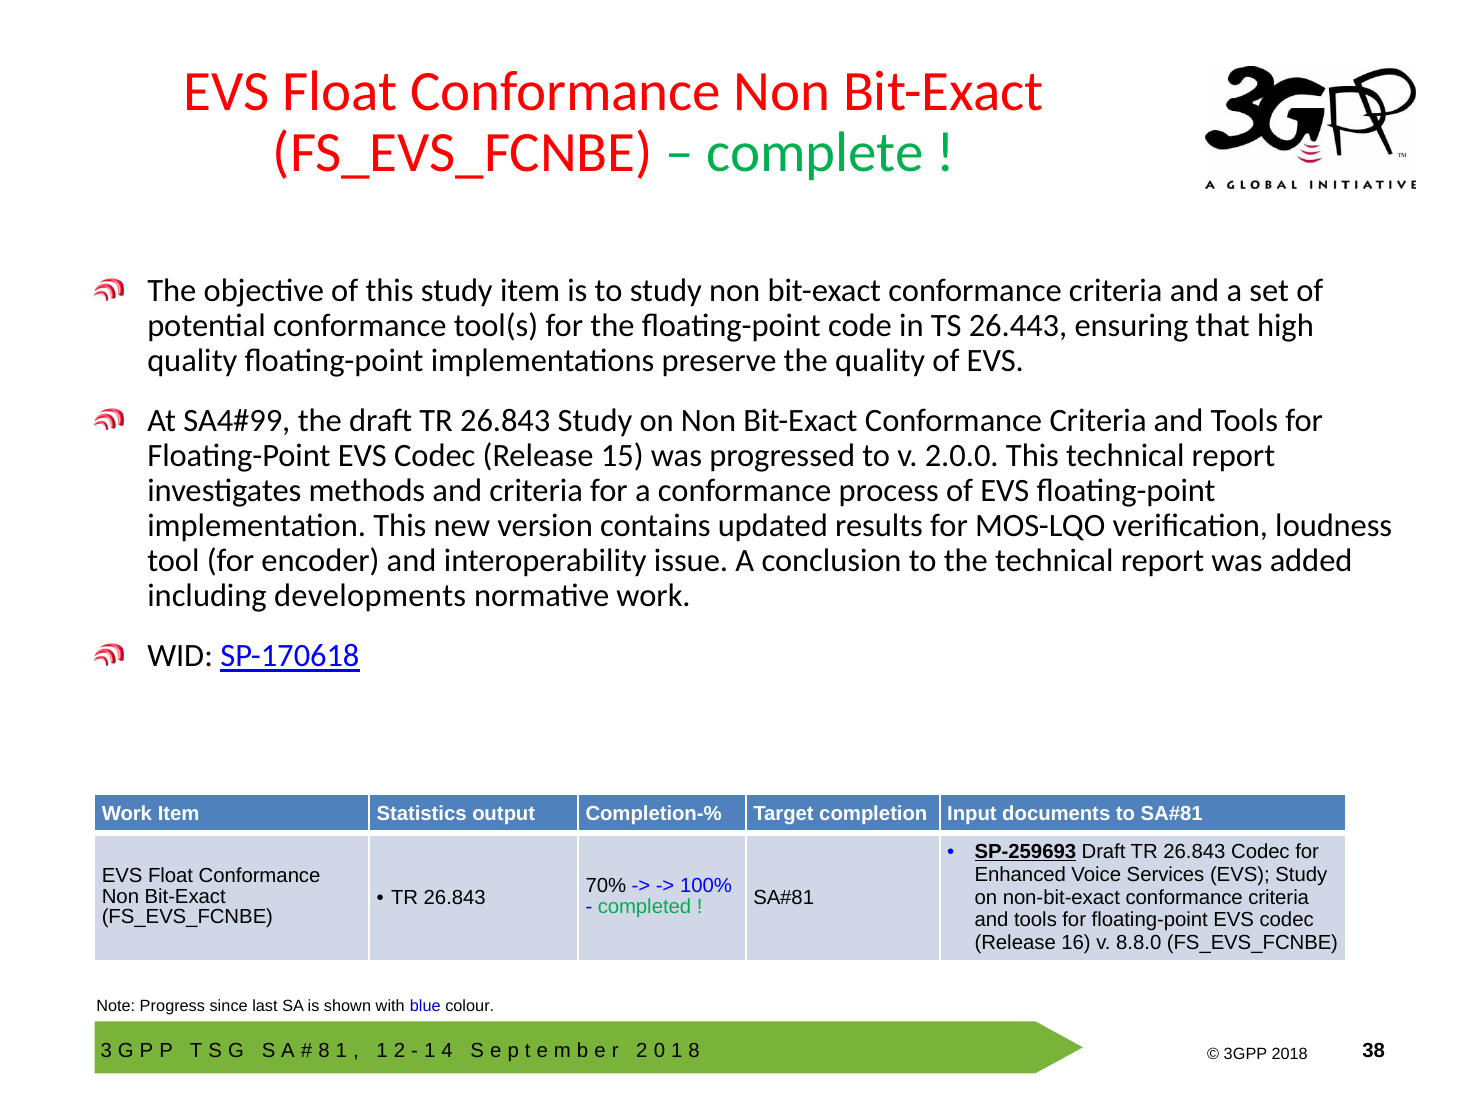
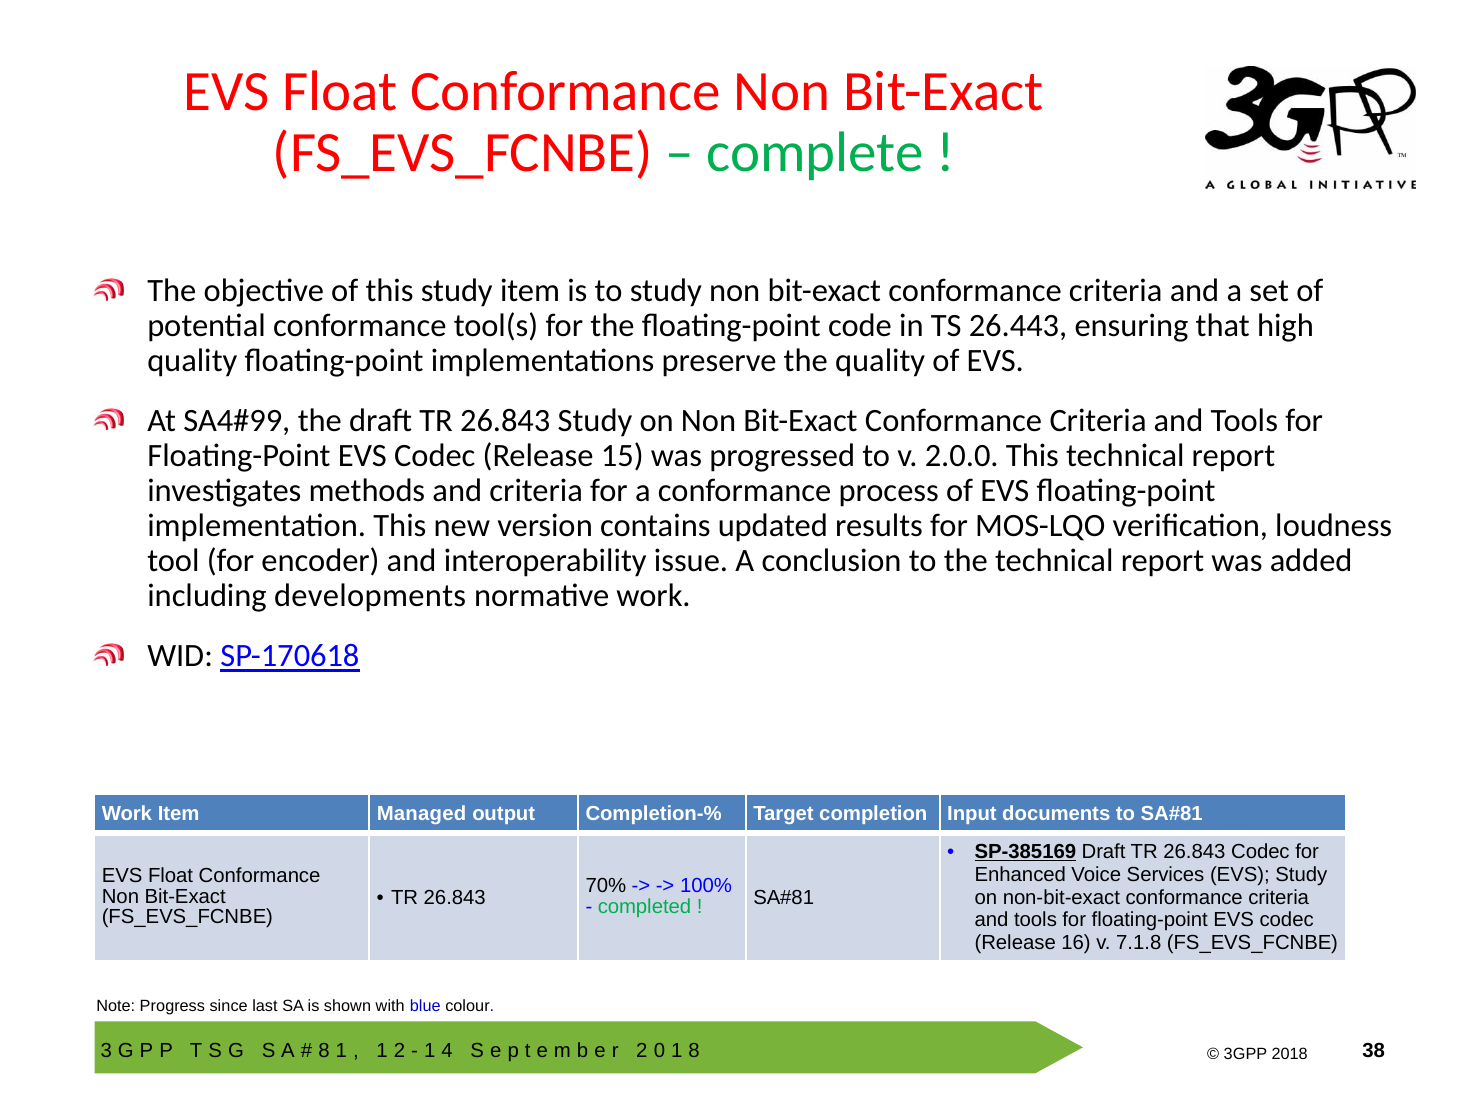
Statistics: Statistics -> Managed
SP-259693: SP-259693 -> SP-385169
8.8.0: 8.8.0 -> 7.1.8
